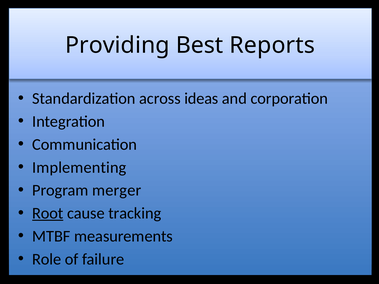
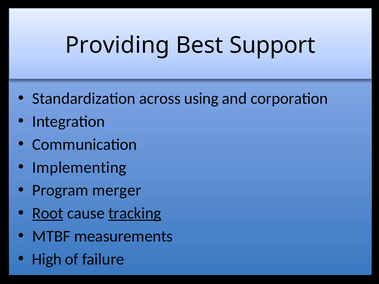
Reports: Reports -> Support
ideas: ideas -> using
tracking underline: none -> present
Role: Role -> High
